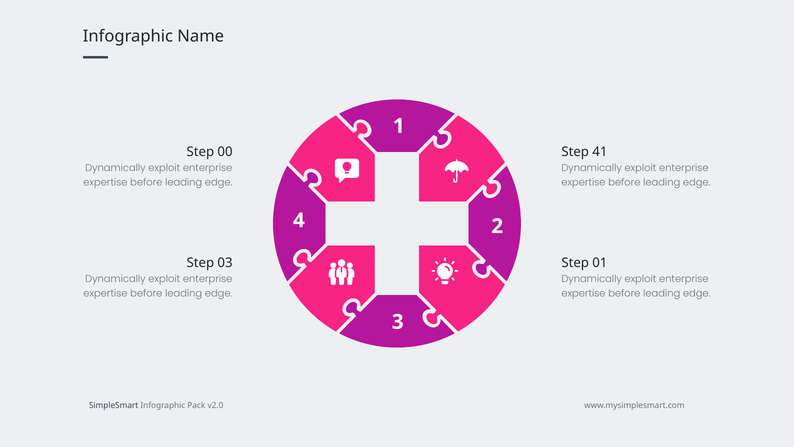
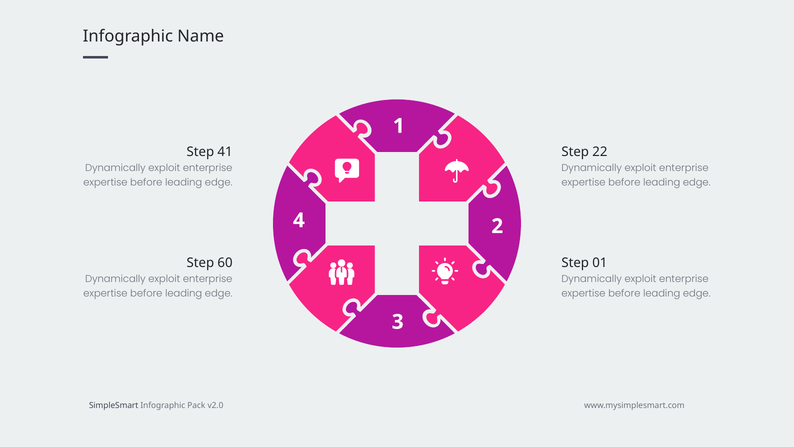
00: 00 -> 41
41: 41 -> 22
03: 03 -> 60
